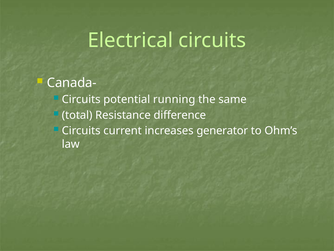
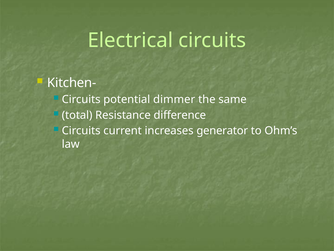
Canada-: Canada- -> Kitchen-
running: running -> dimmer
